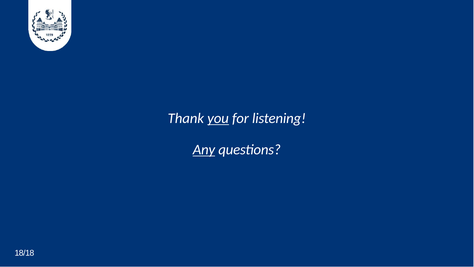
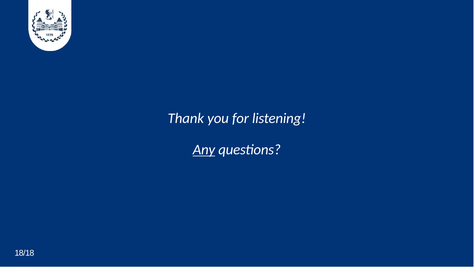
you underline: present -> none
